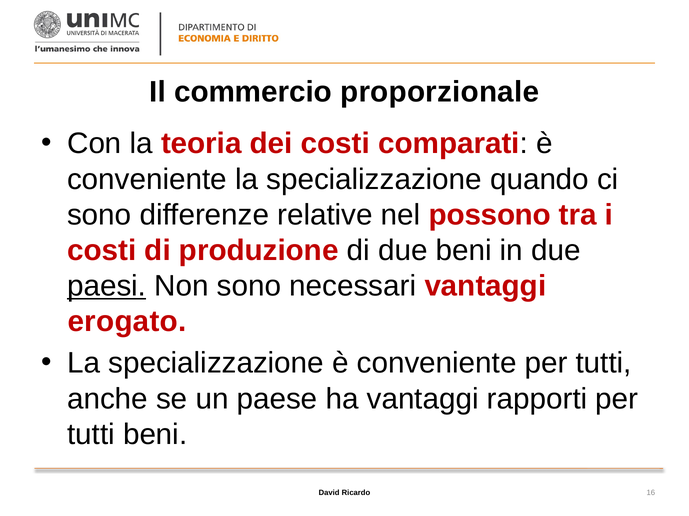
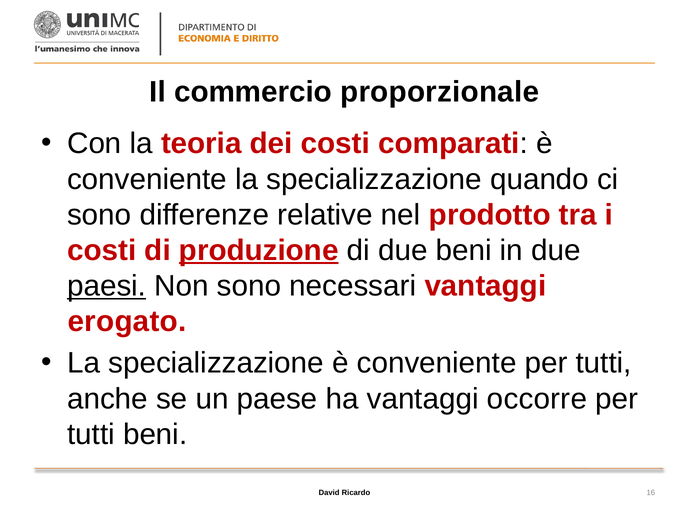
possono: possono -> prodotto
produzione underline: none -> present
rapporti: rapporti -> occorre
